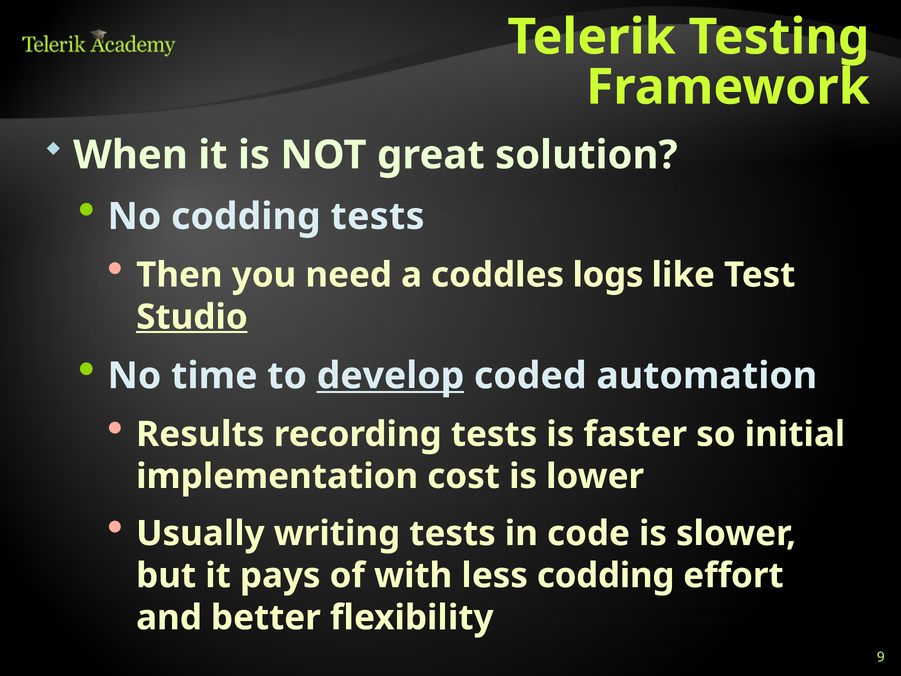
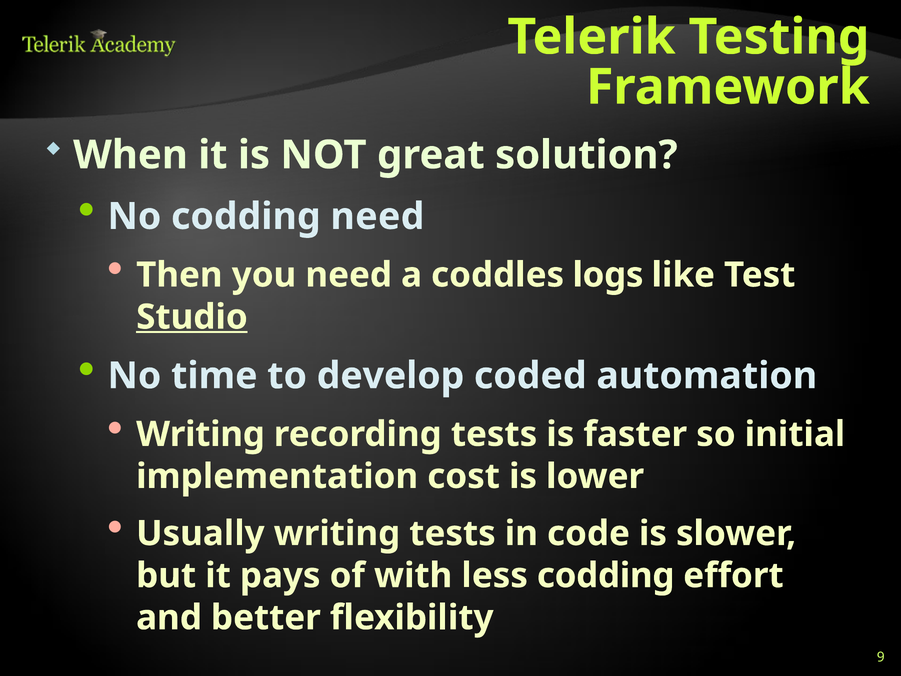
codding tests: tests -> need
develop underline: present -> none
Results at (200, 434): Results -> Writing
